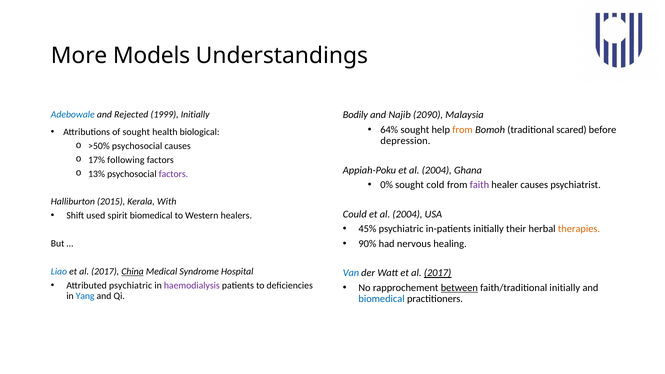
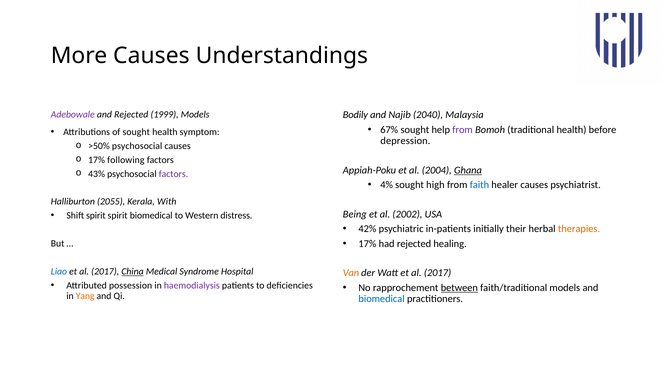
More Models: Models -> Causes
Adebowale colour: blue -> purple
1999 Initially: Initially -> Models
2090: 2090 -> 2040
64%: 64% -> 67%
from at (463, 130) colour: orange -> purple
traditional scared: scared -> health
biological: biological -> symptom
Ghana underline: none -> present
13%: 13% -> 43%
0%: 0% -> 4%
cold: cold -> high
faith colour: purple -> blue
2015: 2015 -> 2055
Could: Could -> Being
2004 at (407, 214): 2004 -> 2002
Shift used: used -> spirit
healers: healers -> distress
45%: 45% -> 42%
90% at (367, 244): 90% -> 17%
had nervous: nervous -> rejected
Van colour: blue -> orange
2017 at (438, 273) underline: present -> none
Attributed psychiatric: psychiatric -> possession
faith/traditional initially: initially -> models
Yang colour: blue -> orange
